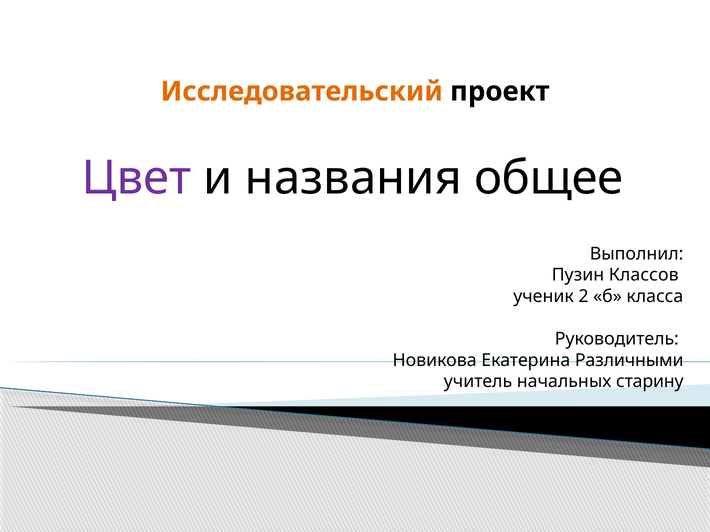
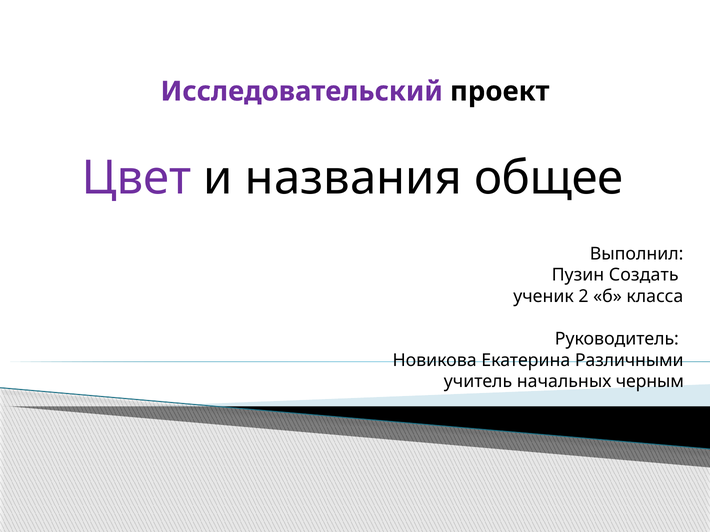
Исследовательский colour: orange -> purple
Классов: Классов -> Создать
старину: старину -> черным
